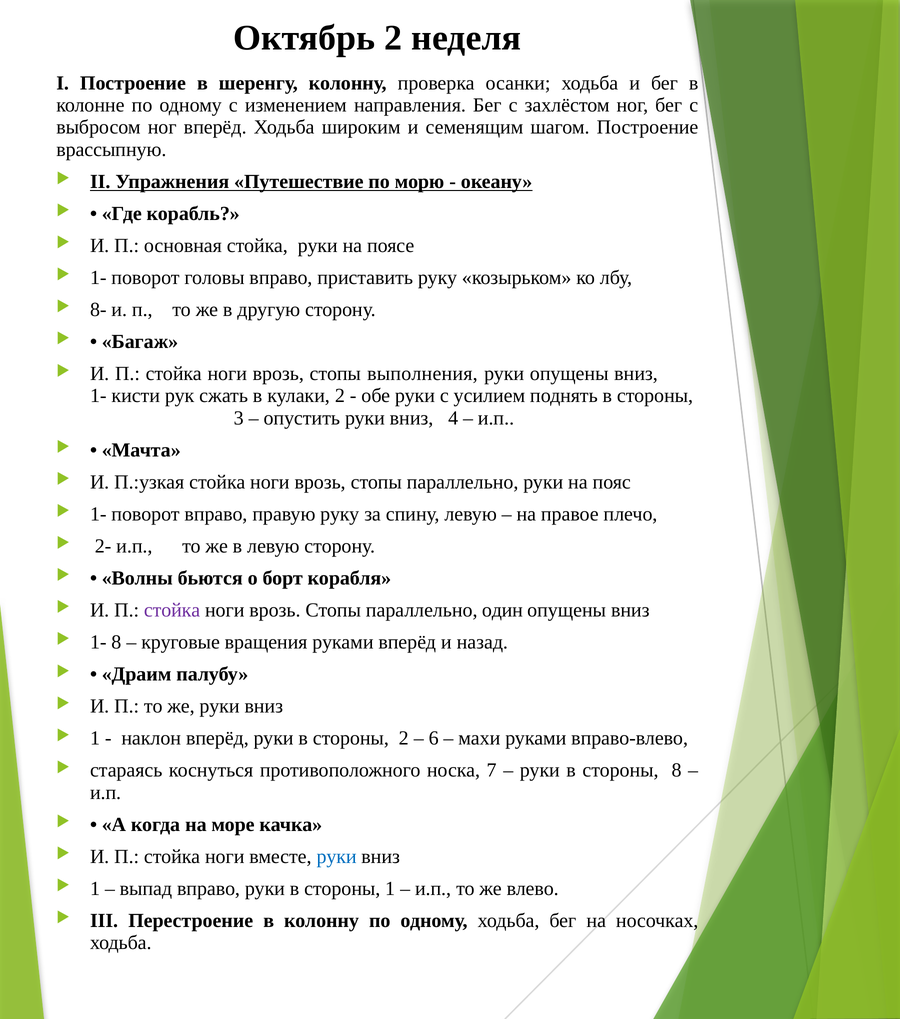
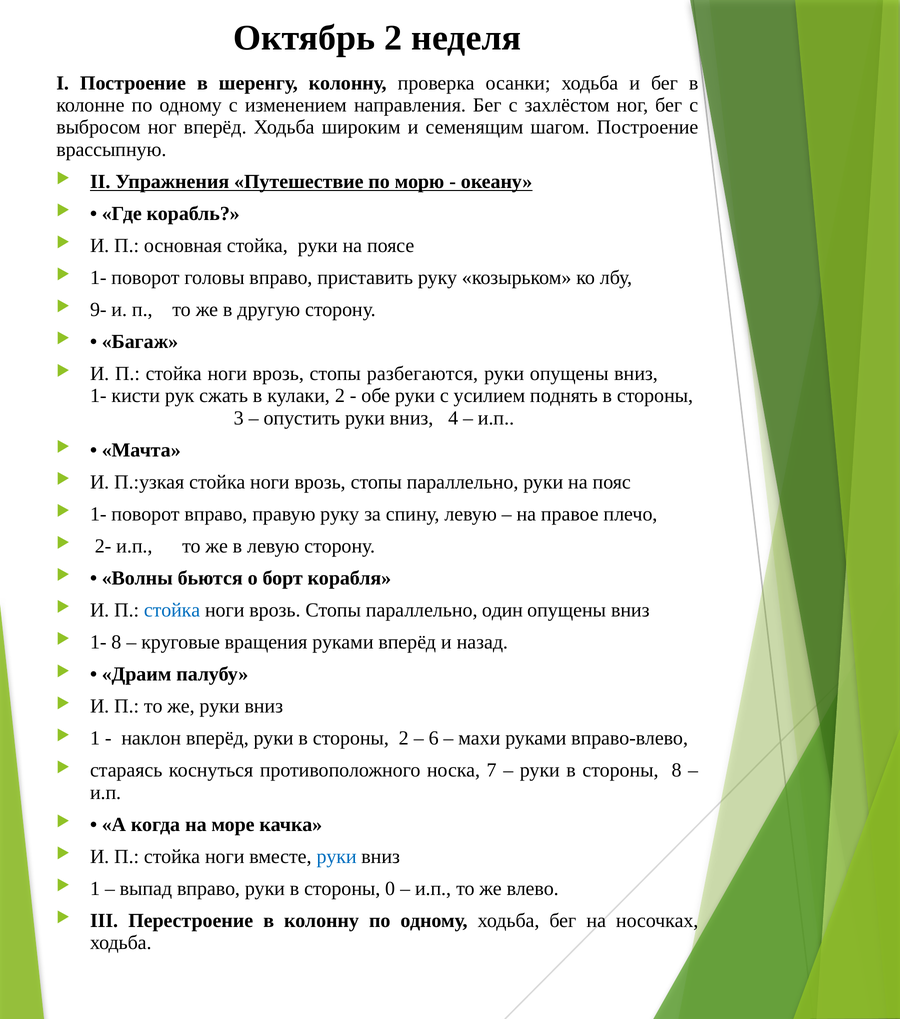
8-: 8- -> 9-
выполнения: выполнения -> разбегаются
стойка at (172, 610) colour: purple -> blue
стороны 1: 1 -> 0
